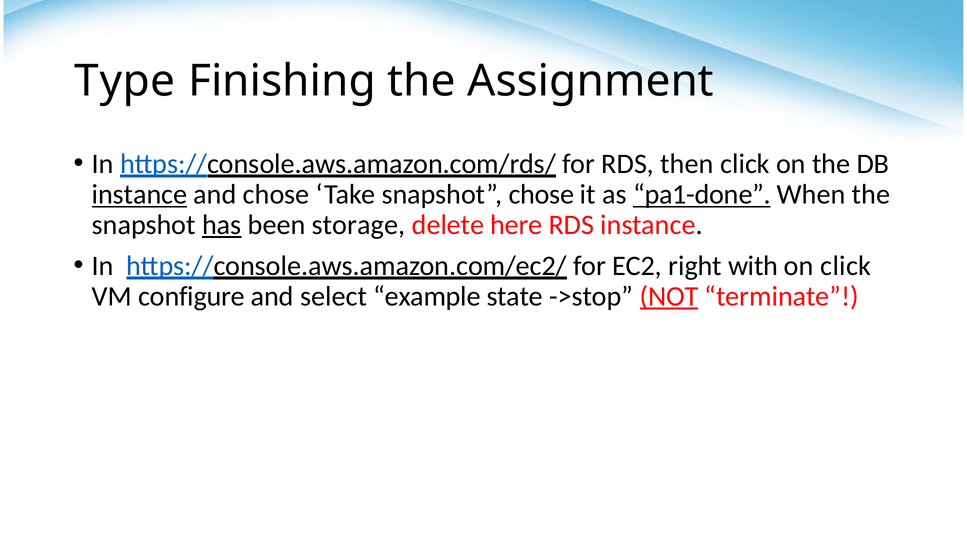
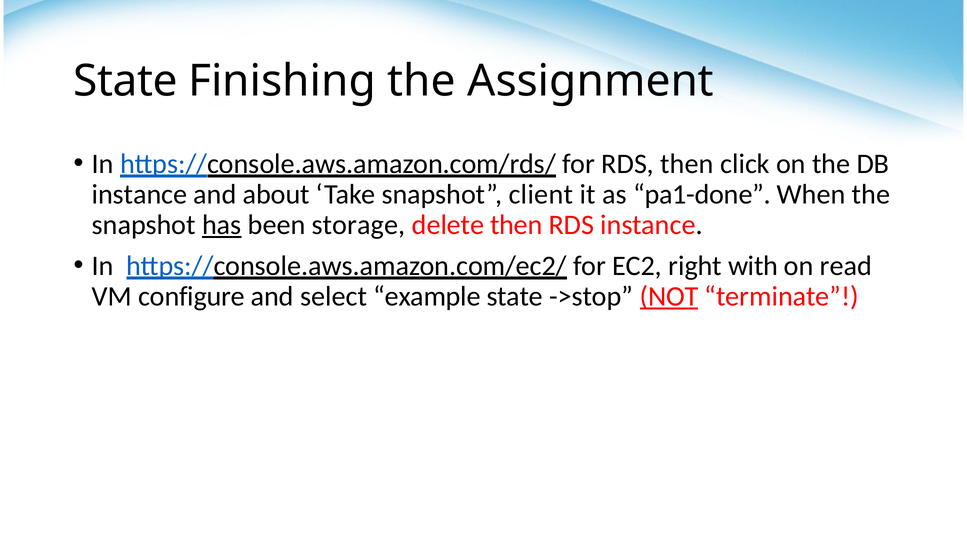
Type at (125, 81): Type -> State
instance at (140, 194) underline: present -> none
and chose: chose -> about
snapshot chose: chose -> client
pa1-done underline: present -> none
delete here: here -> then
on click: click -> read
